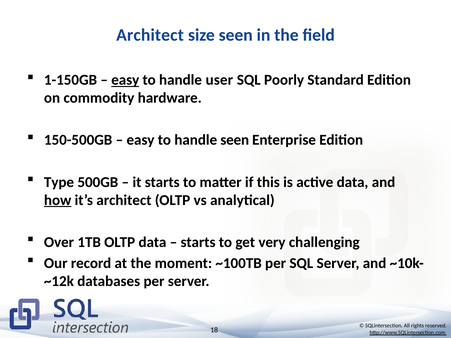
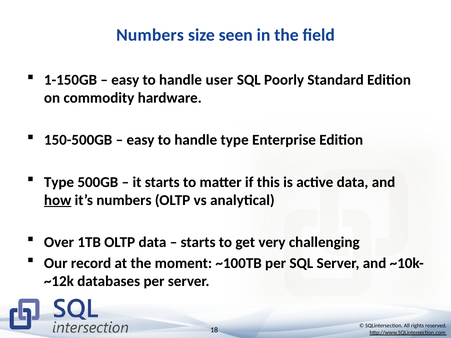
Architect at (150, 35): Architect -> Numbers
easy at (125, 80) underline: present -> none
handle seen: seen -> type
it’s architect: architect -> numbers
